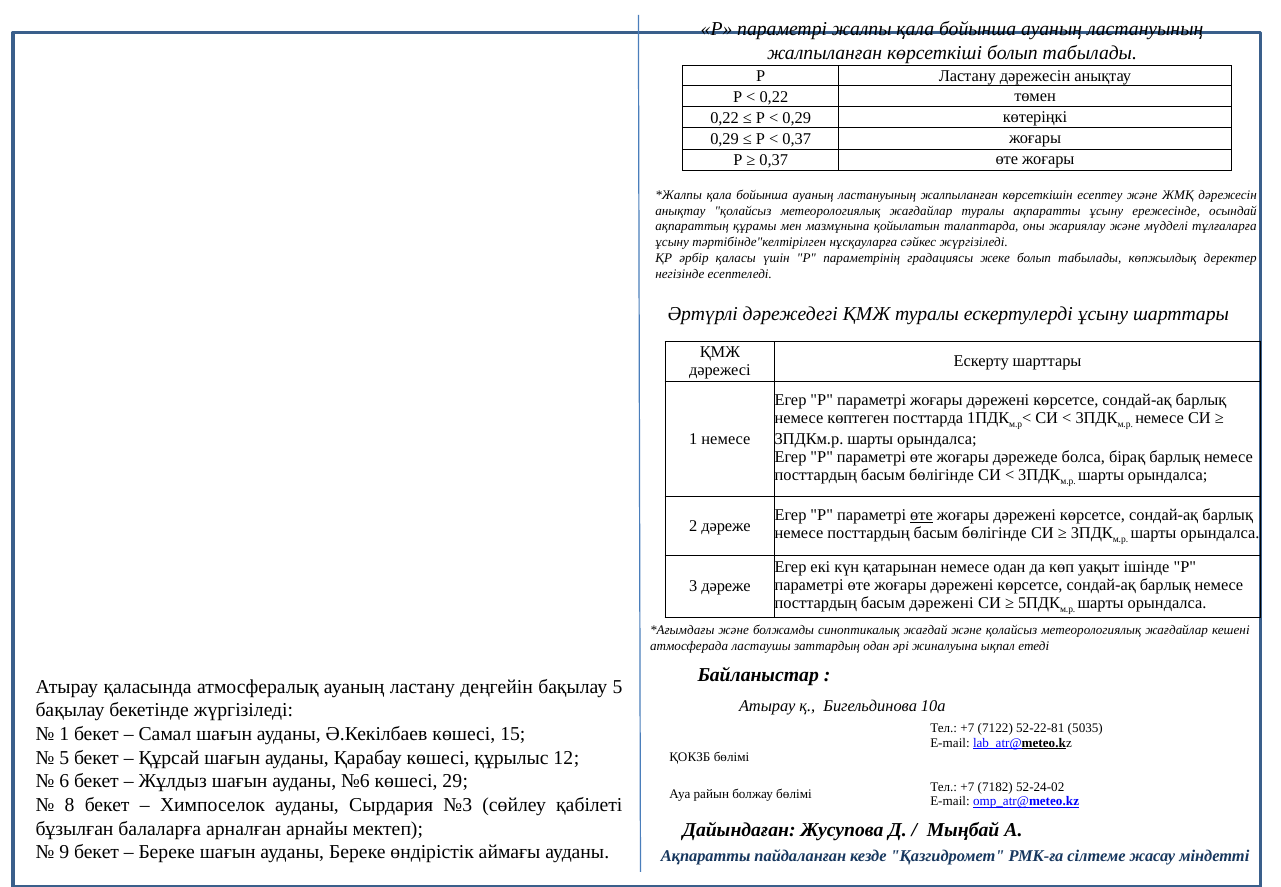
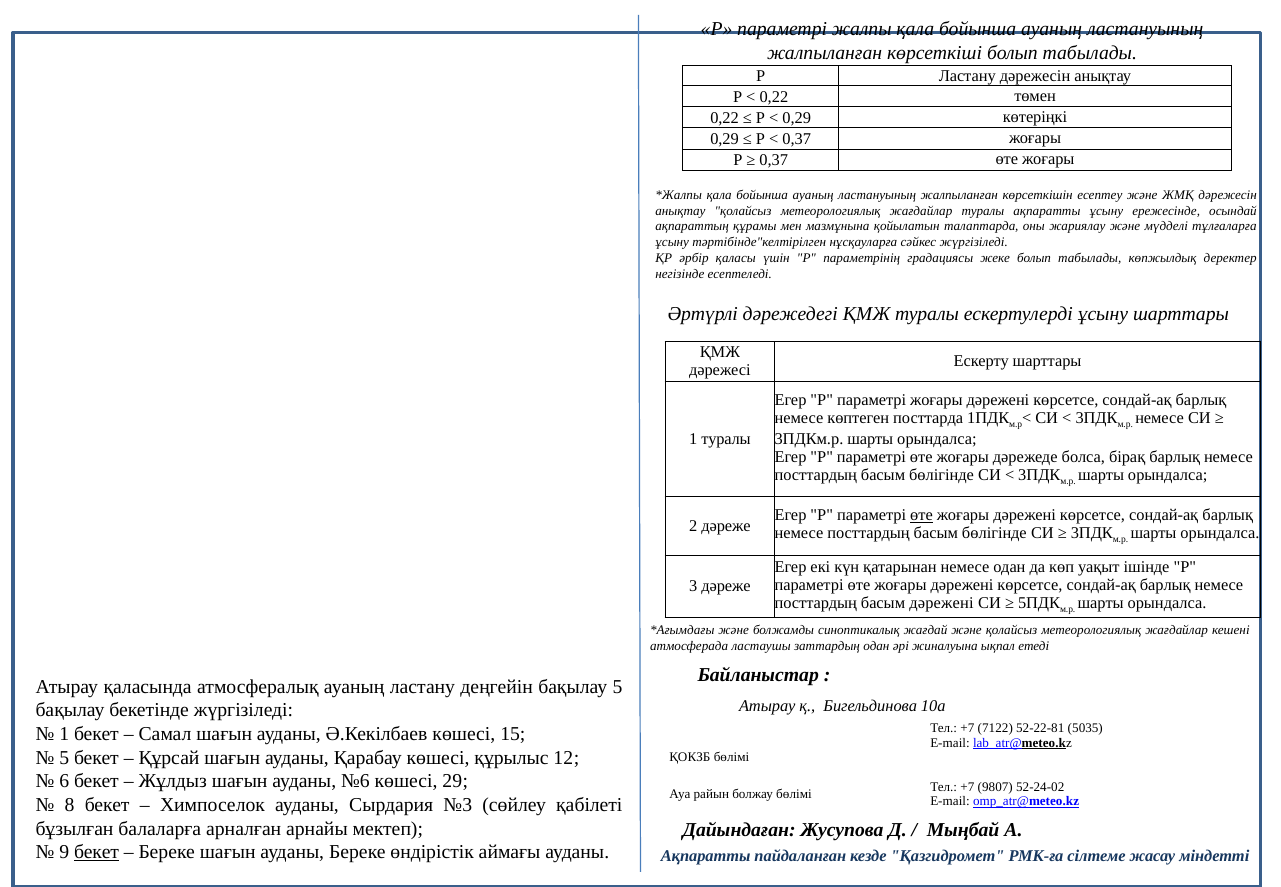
1 немесе: немесе -> туралы
7182: 7182 -> 9807
бекет at (97, 852) underline: none -> present
